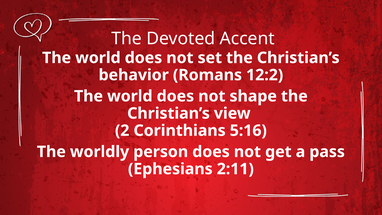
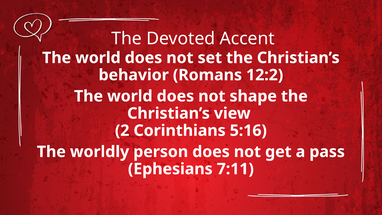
2:11: 2:11 -> 7:11
